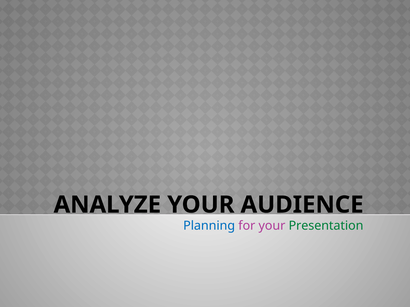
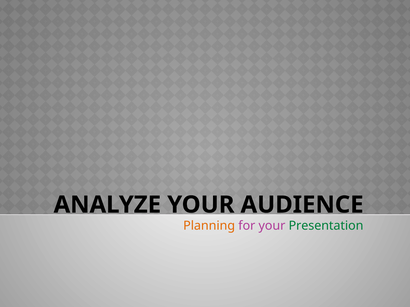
Planning colour: blue -> orange
